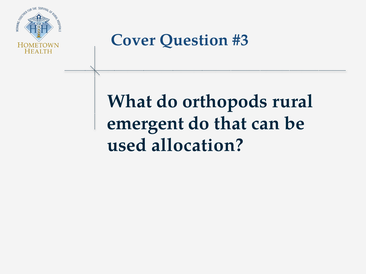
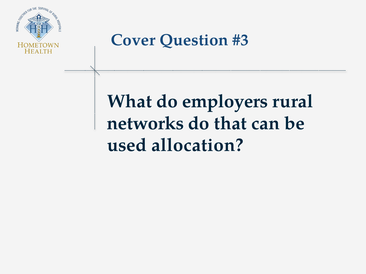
orthopods: orthopods -> employers
emergent: emergent -> networks
